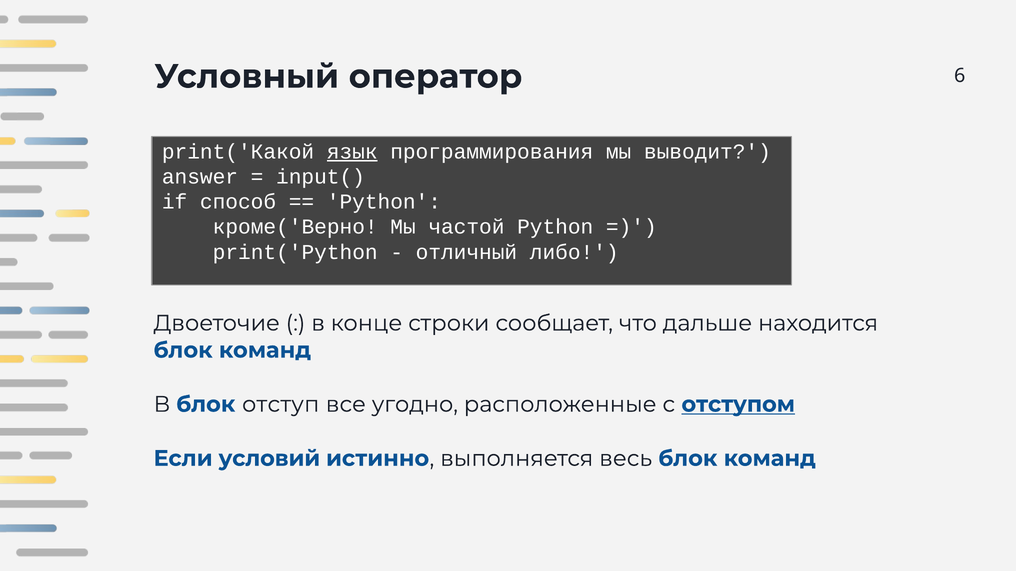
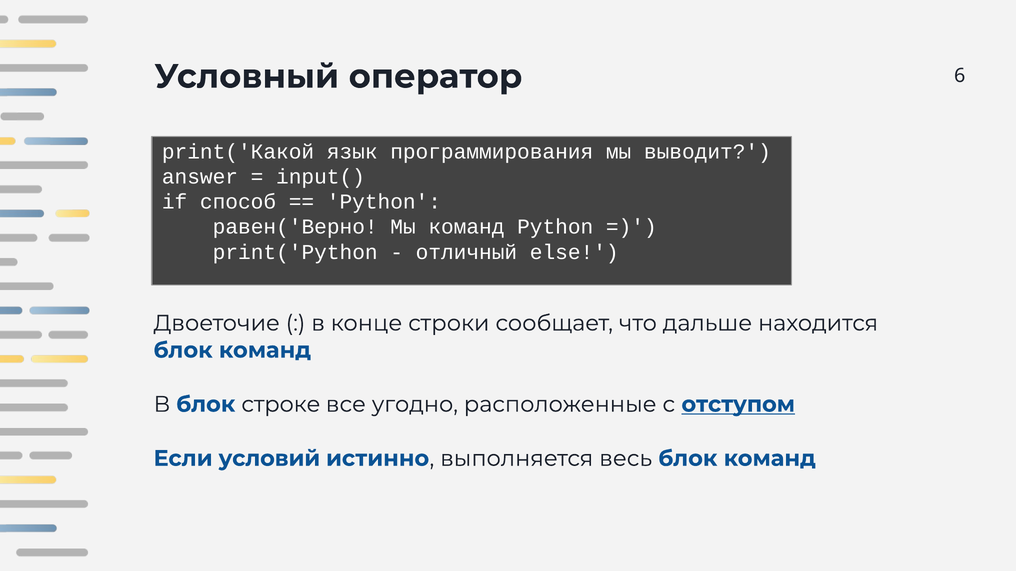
язык underline: present -> none
кроме('Верно: кроме('Верно -> равен('Верно
Мы частой: частой -> команд
либо: либо -> else
отступ: отступ -> строке
